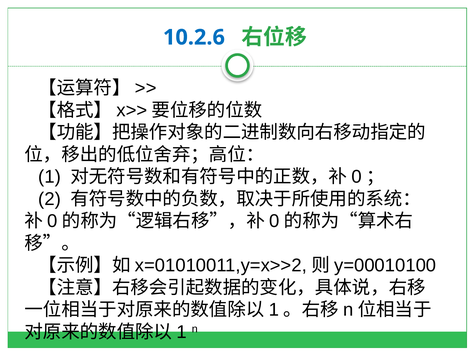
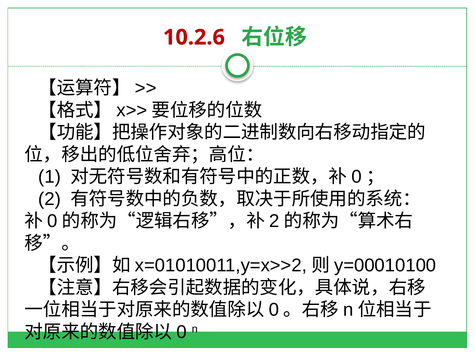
10.2.6 colour: blue -> red
0 at (274, 221): 0 -> 2
1 at (274, 310): 1 -> 0
1 at (182, 332): 1 -> 0
